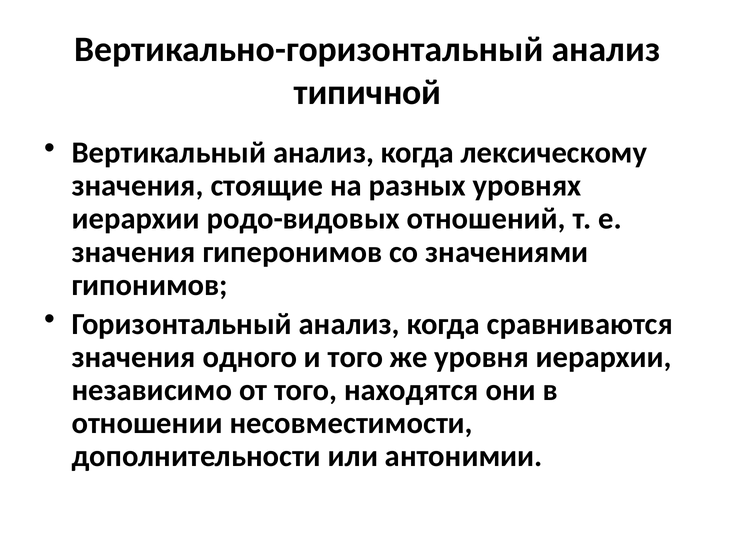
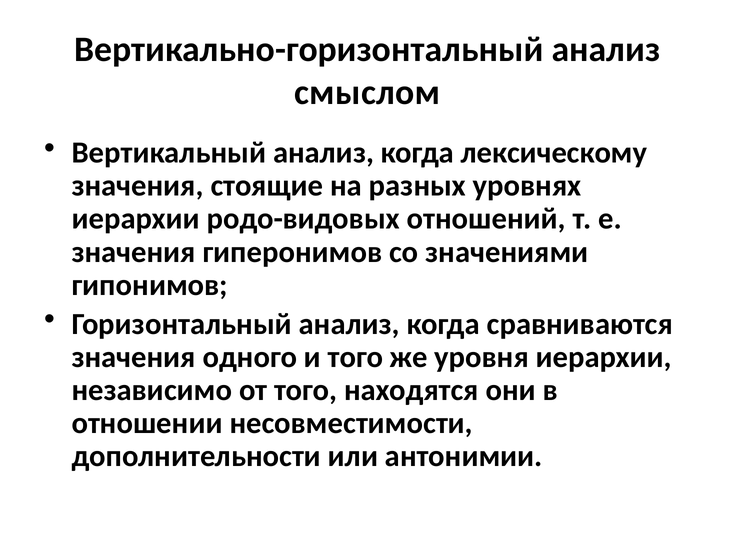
типичной: типичной -> смыслом
